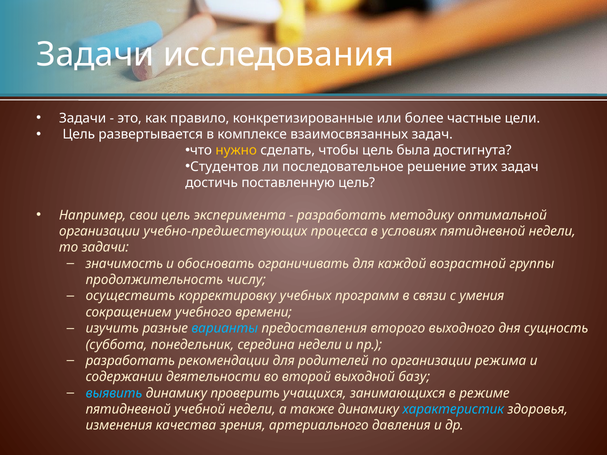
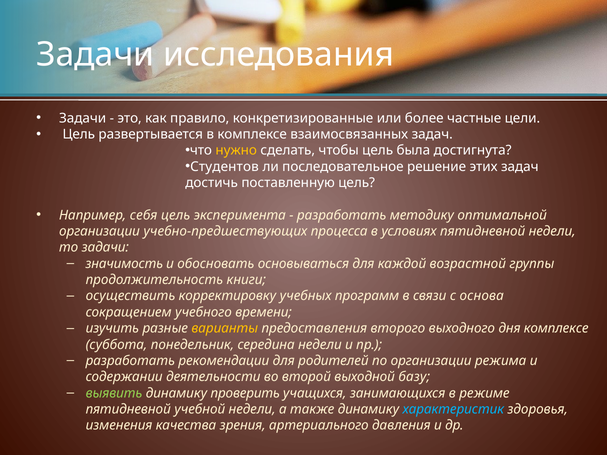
свои: свои -> себя
ограничивать: ограничивать -> основываться
числу: числу -> книги
умения: умения -> основа
варианты colour: light blue -> yellow
дня сущность: сущность -> комплексе
выявить colour: light blue -> light green
